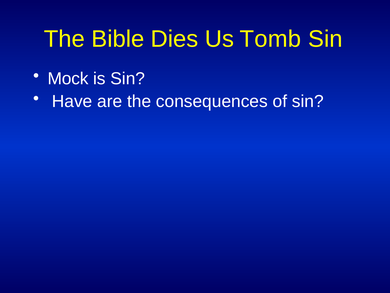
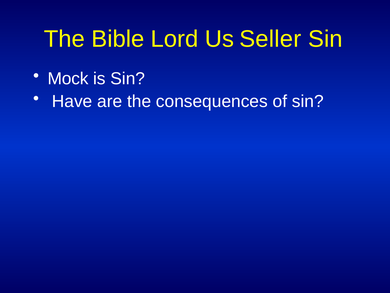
Dies: Dies -> Lord
Tomb: Tomb -> Seller
